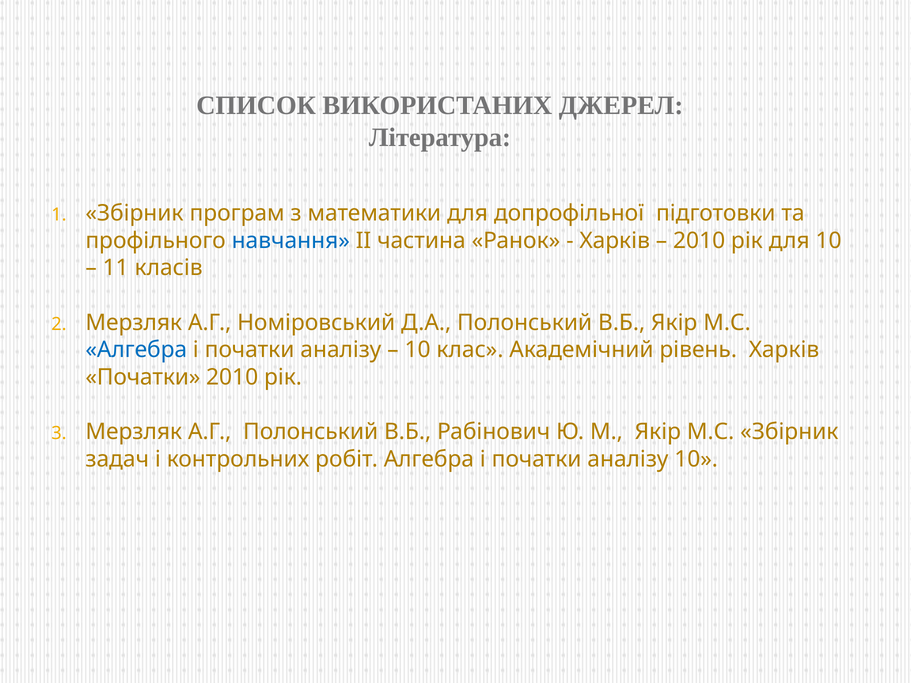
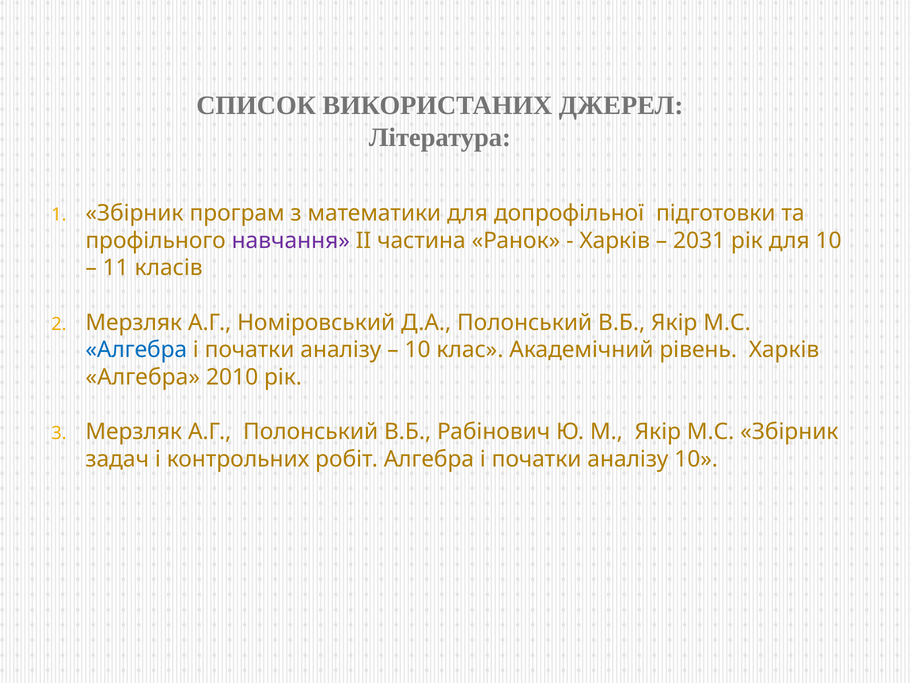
навчання colour: blue -> purple
2010 at (699, 241): 2010 -> 2031
Початки at (143, 377): Початки -> Алгебра
